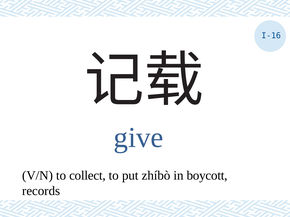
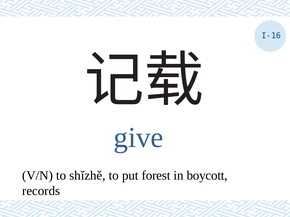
collect: collect -> shǐzhě
zhíbò: zhíbò -> forest
